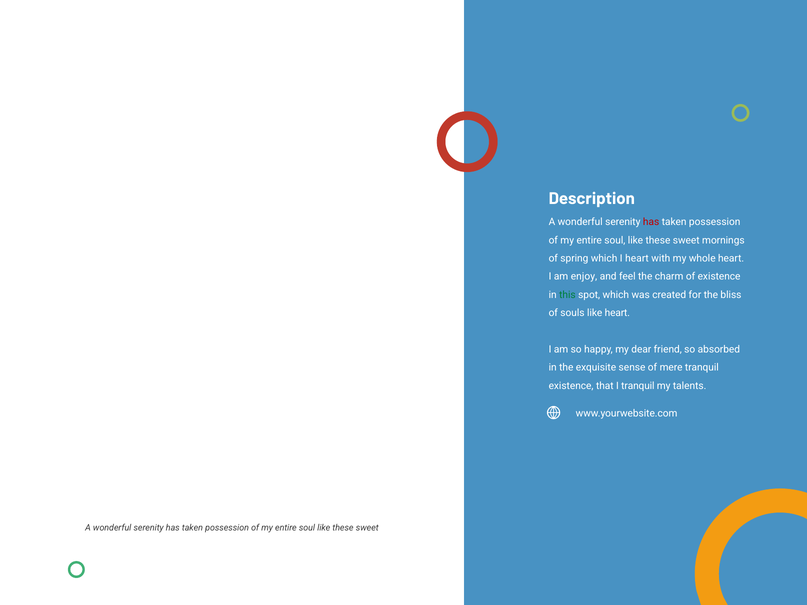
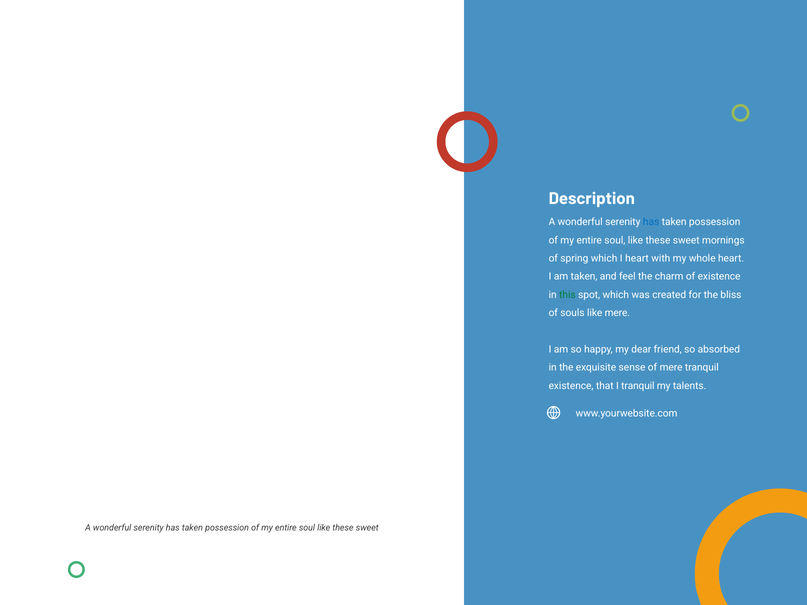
has at (651, 222) colour: red -> blue
am enjoy: enjoy -> taken
like heart: heart -> mere
